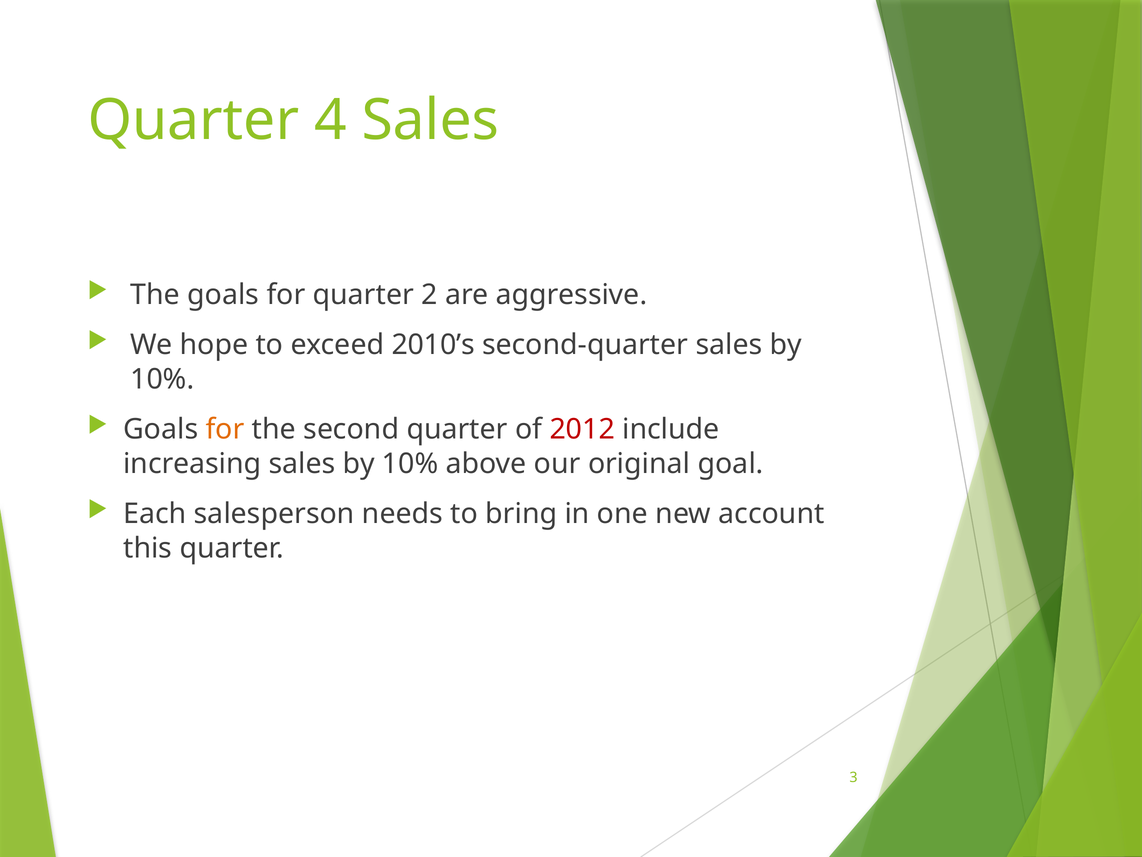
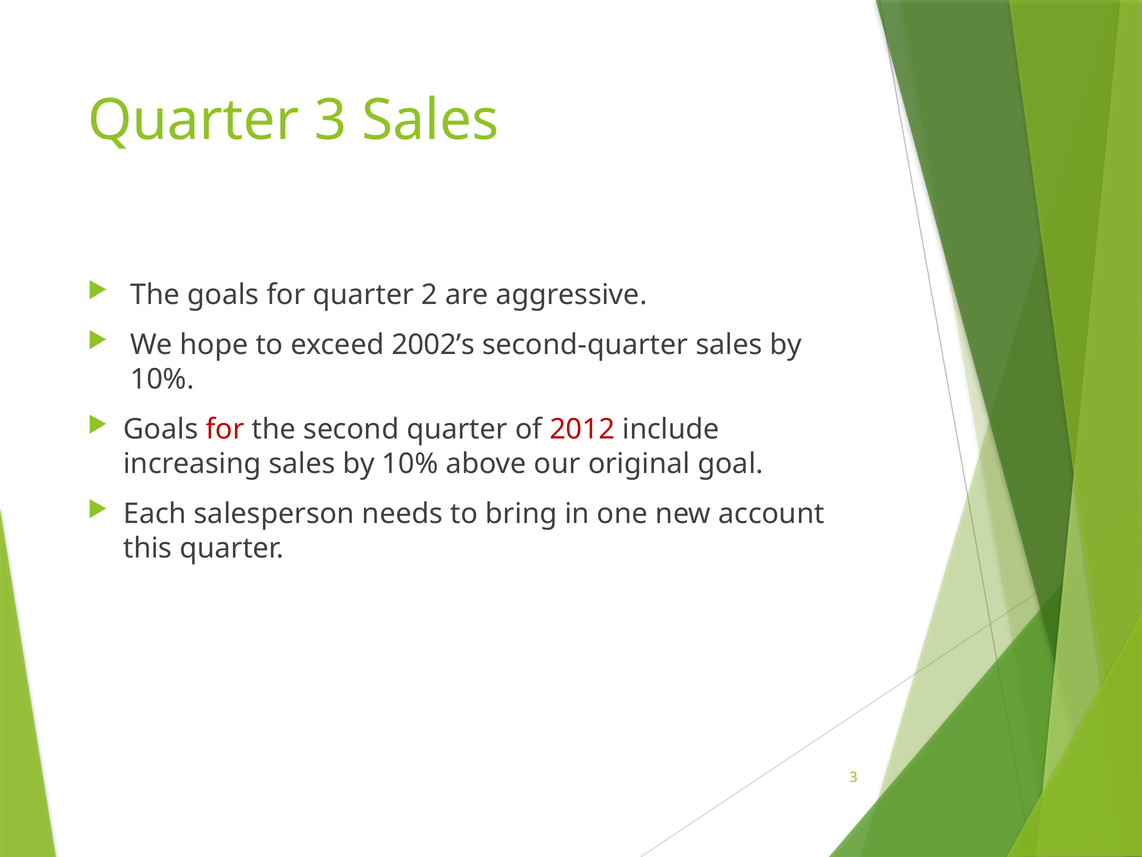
Quarter 4: 4 -> 3
2010’s: 2010’s -> 2002’s
for at (225, 429) colour: orange -> red
